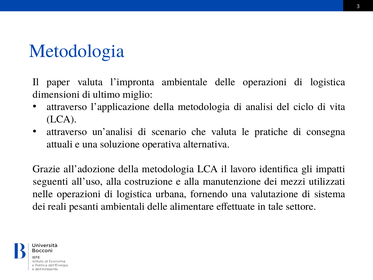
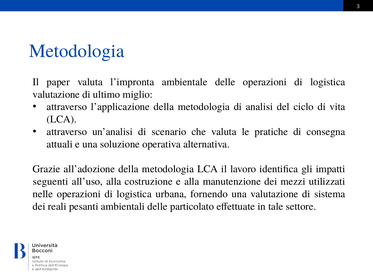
dimensioni at (56, 94): dimensioni -> valutazione
alimentare: alimentare -> particolato
